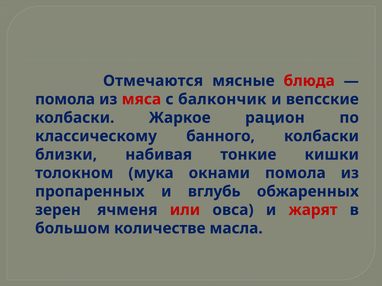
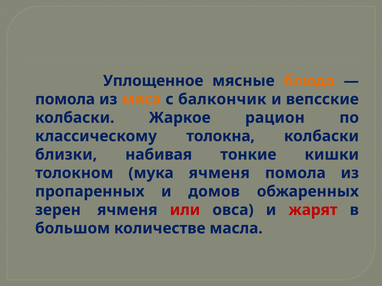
Отмечаются: Отмечаются -> Уплощенное
блюда colour: red -> orange
мяса colour: red -> orange
банного: банного -> толокна
мука окнами: окнами -> ячменя
вглубь: вглубь -> домов
